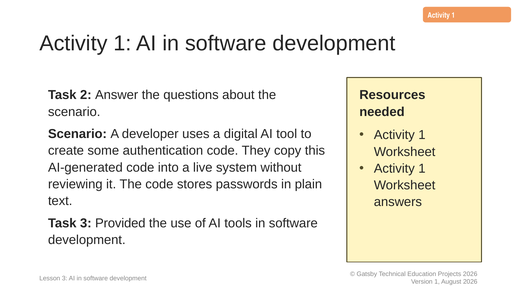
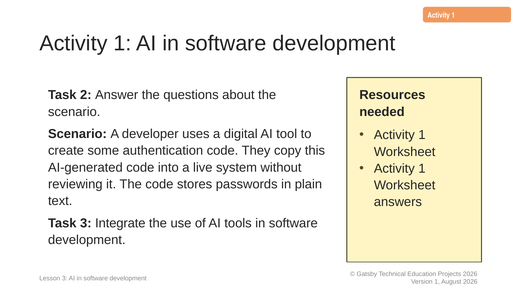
Provided: Provided -> Integrate
